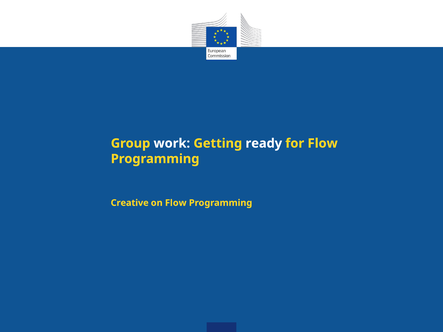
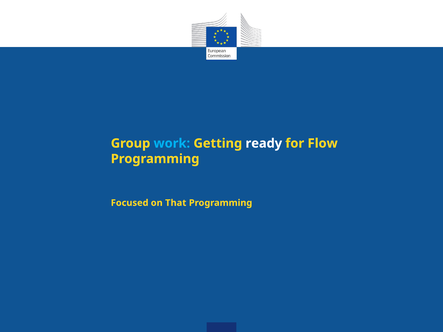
work colour: white -> light blue
Creative: Creative -> Focused
on Flow: Flow -> That
